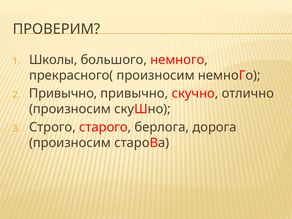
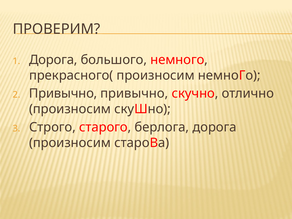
Школы at (53, 60): Школы -> Дорога
